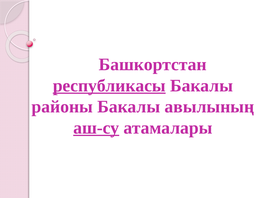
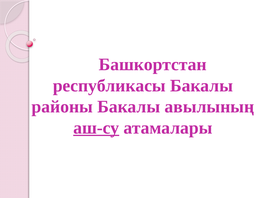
республикасы underline: present -> none
